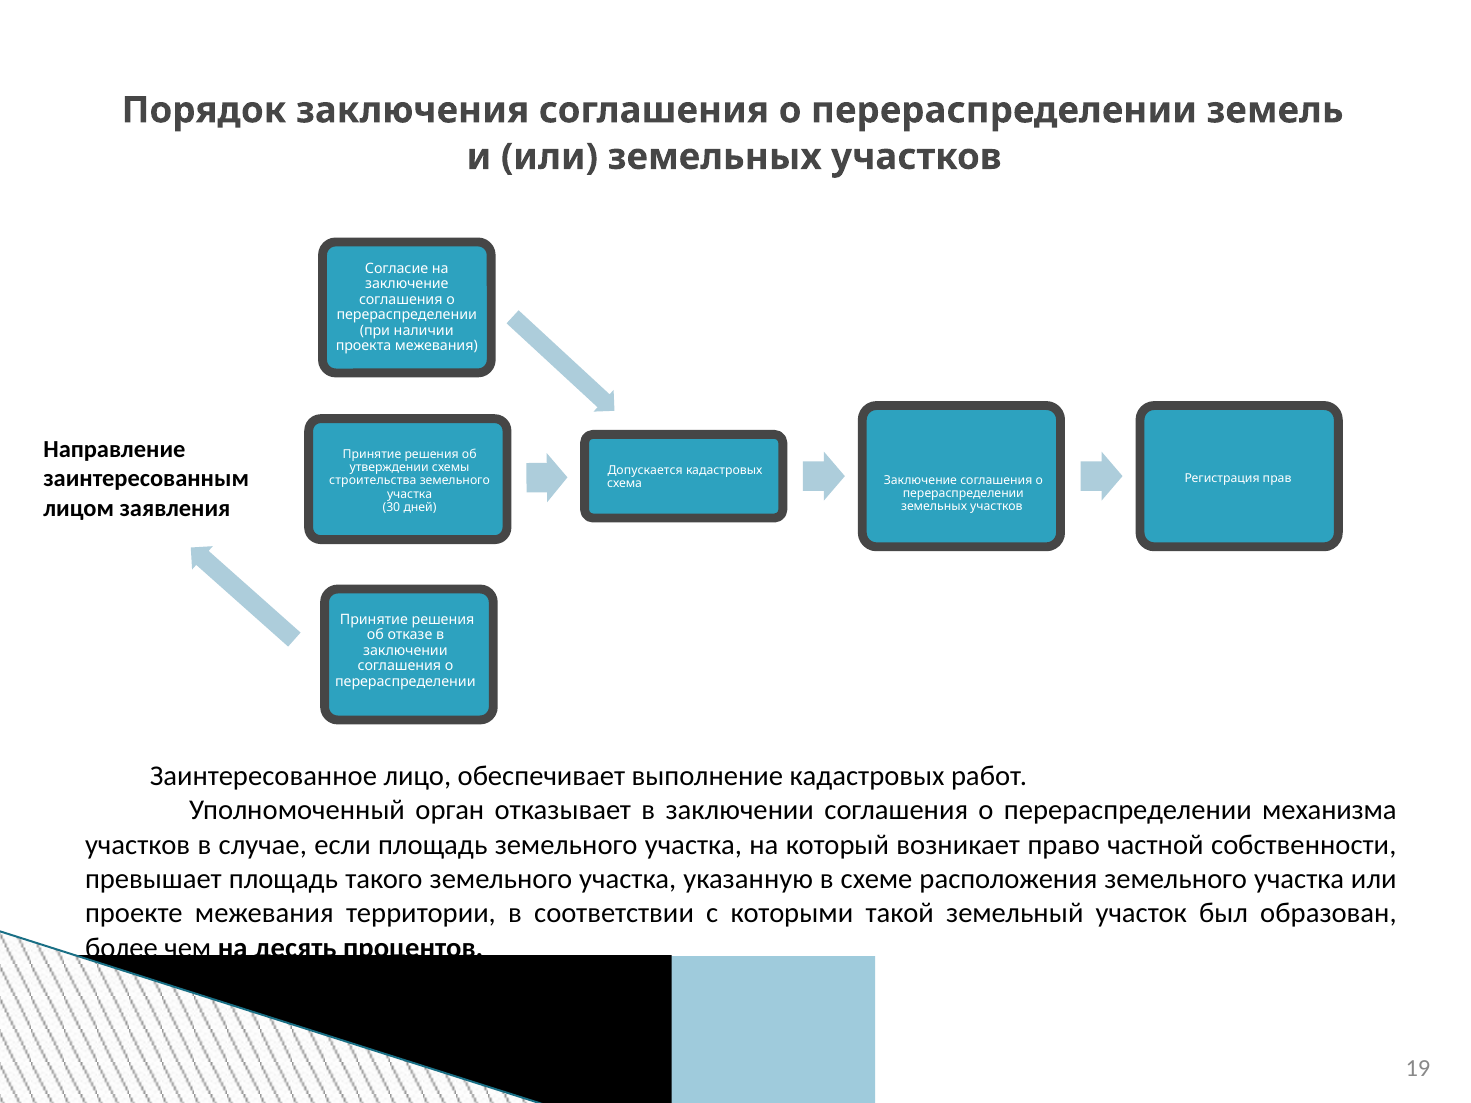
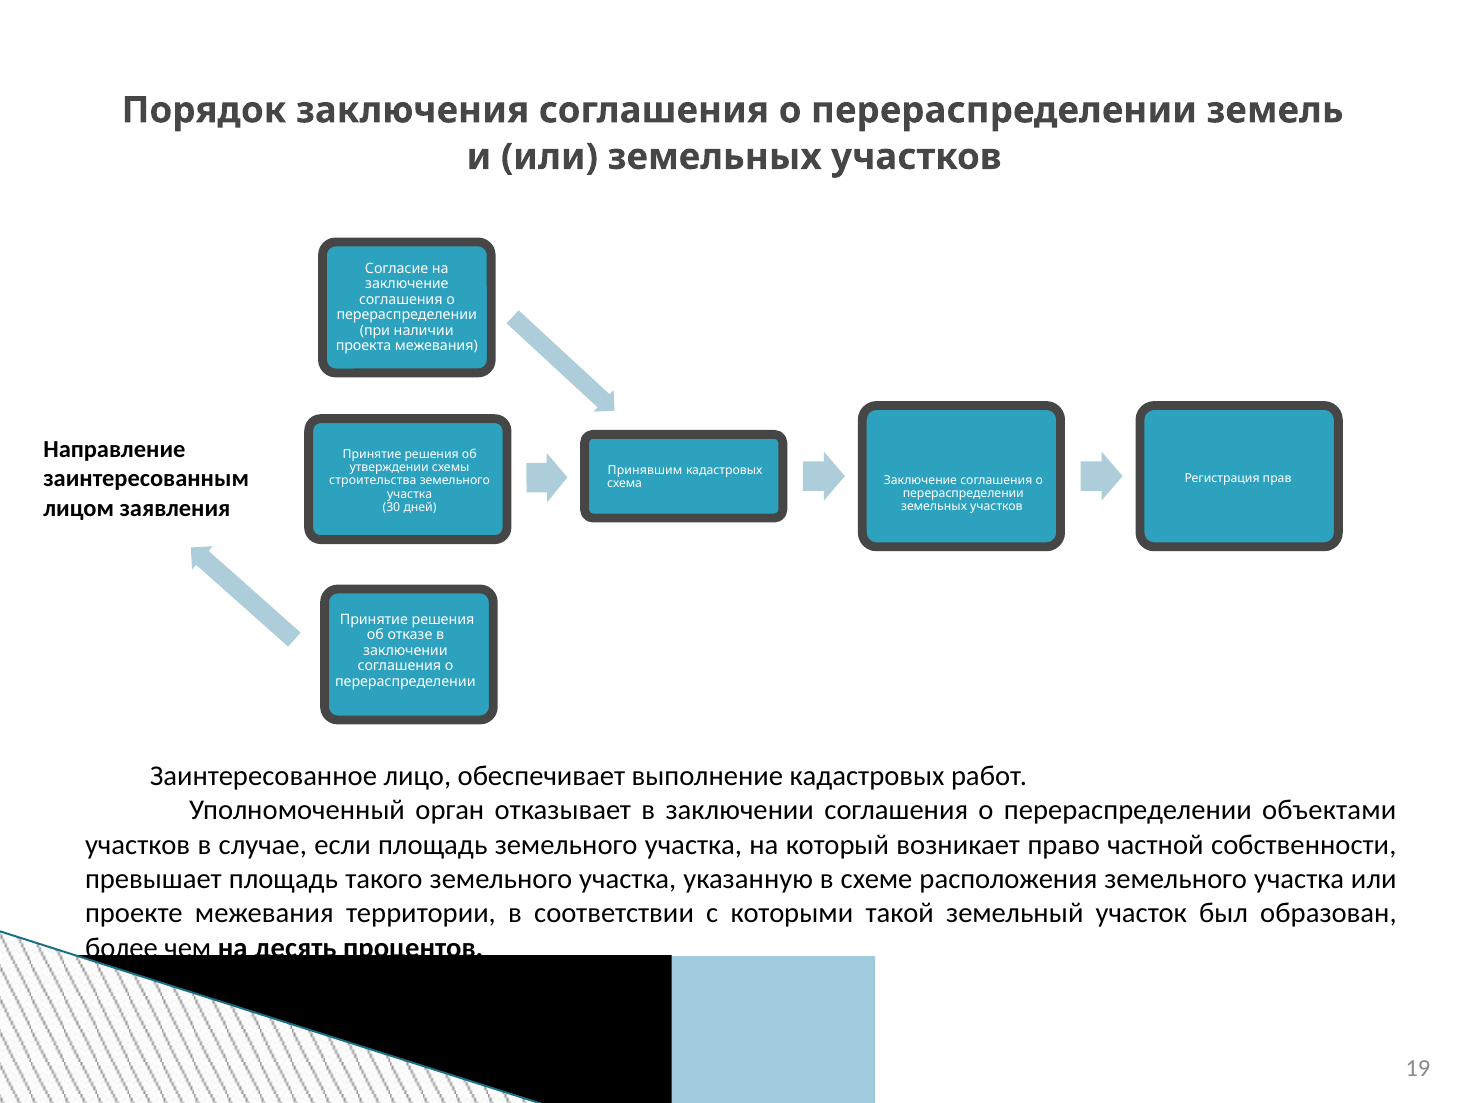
Допускается: Допускается -> Принявшим
механизма: механизма -> объектами
